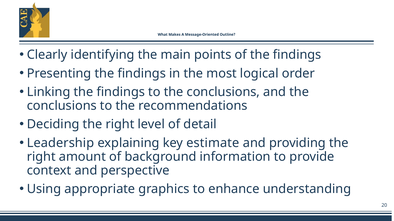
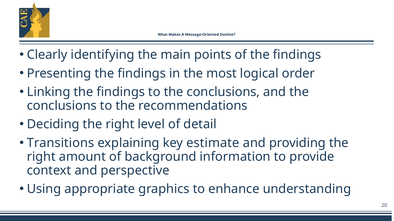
Leadership: Leadership -> Transitions
